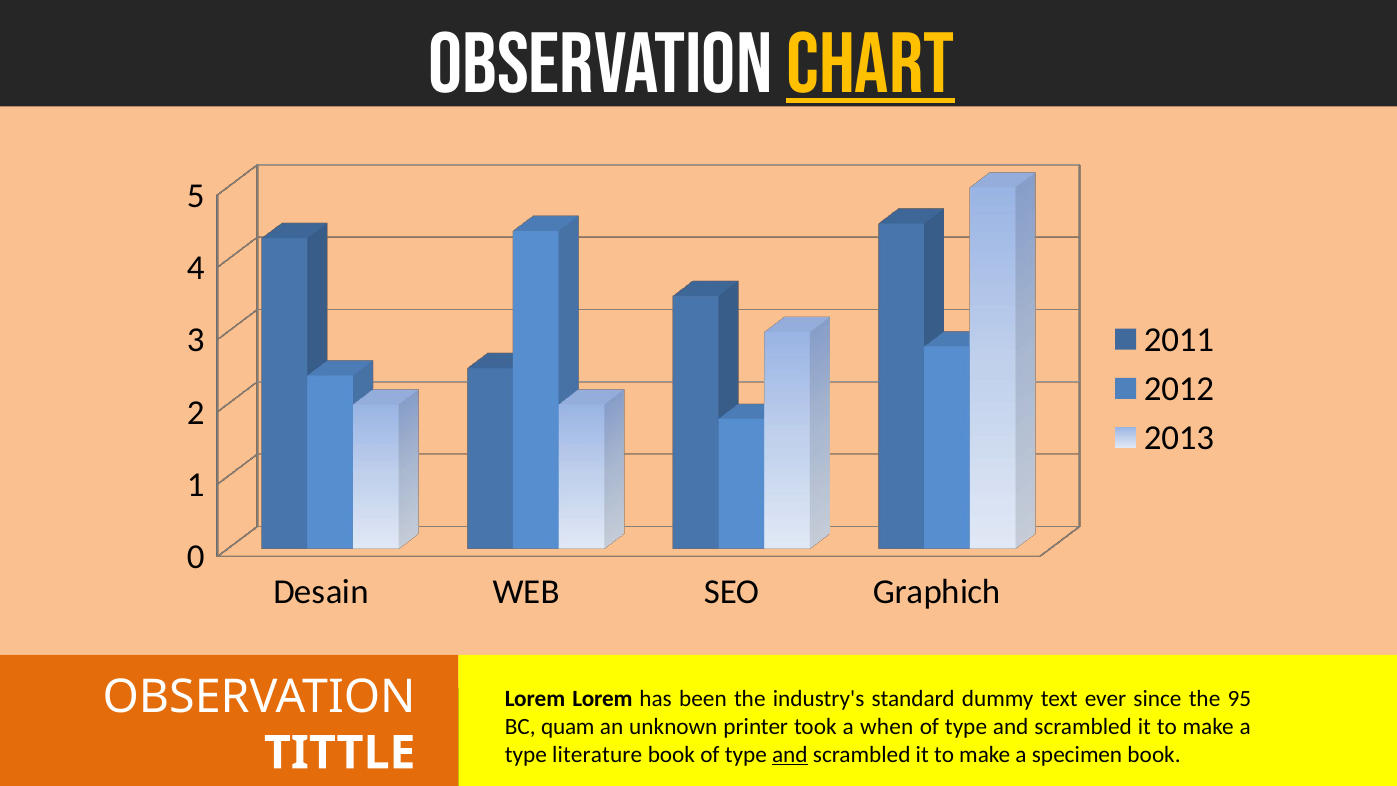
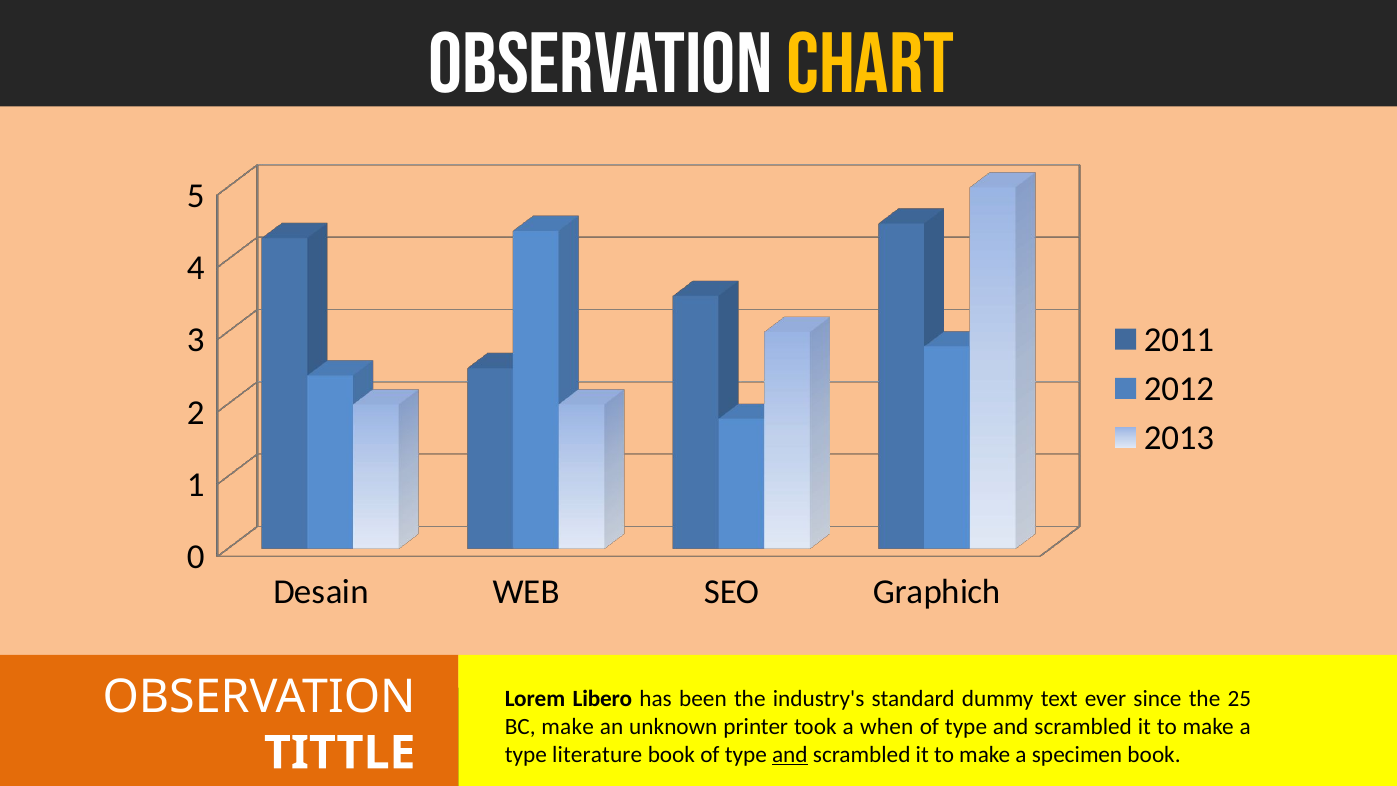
Chart underline: present -> none
Lorem Lorem: Lorem -> Libero
95: 95 -> 25
BC quam: quam -> make
